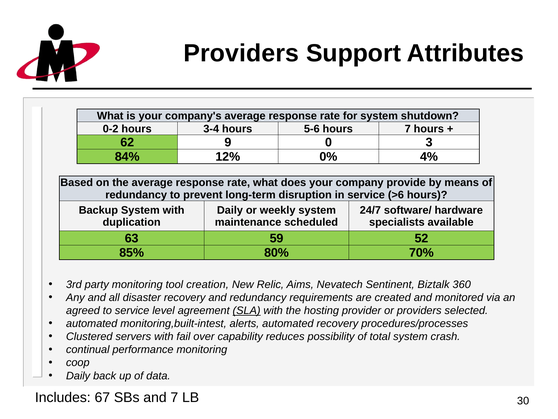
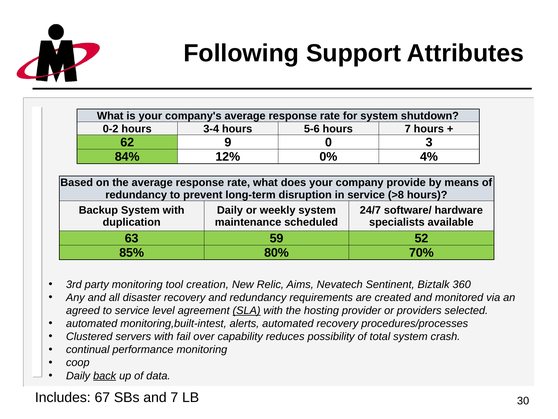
Providers at (241, 53): Providers -> Following
>6: >6 -> >8
back underline: none -> present
